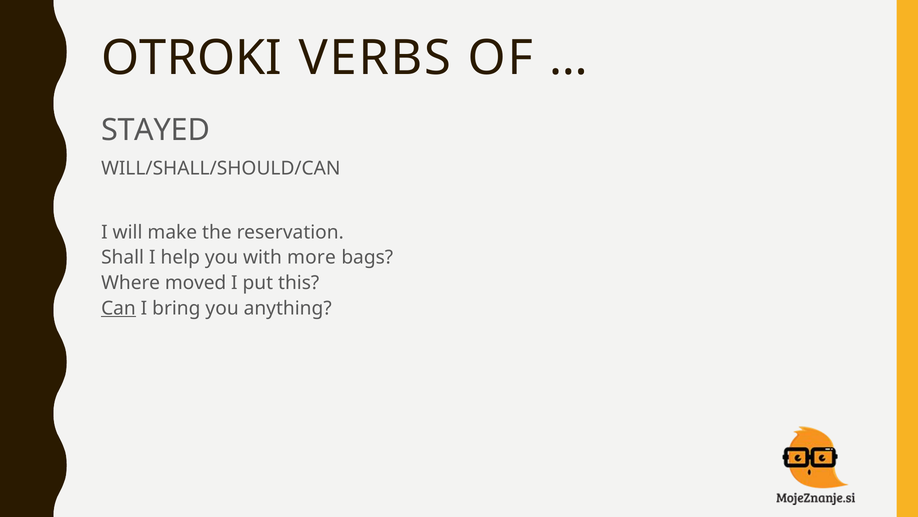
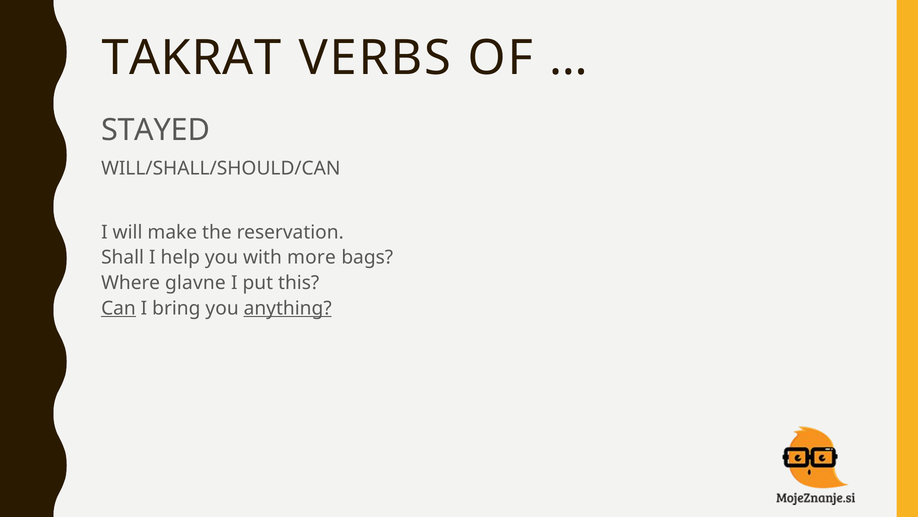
OTROKI: OTROKI -> TAKRAT
moved: moved -> glavne
anything underline: none -> present
